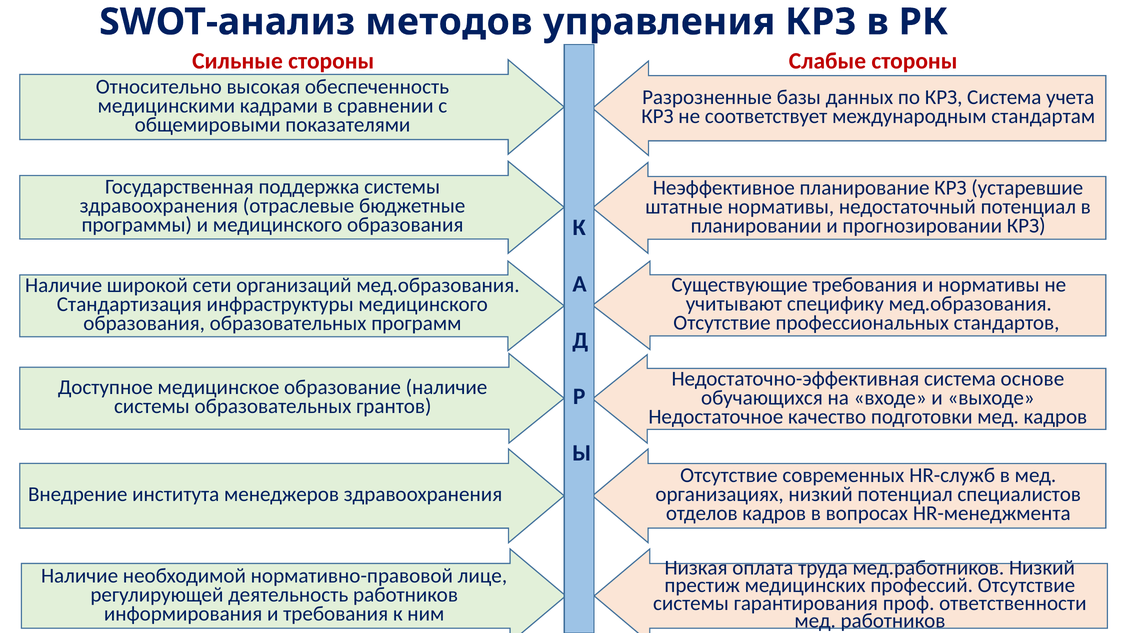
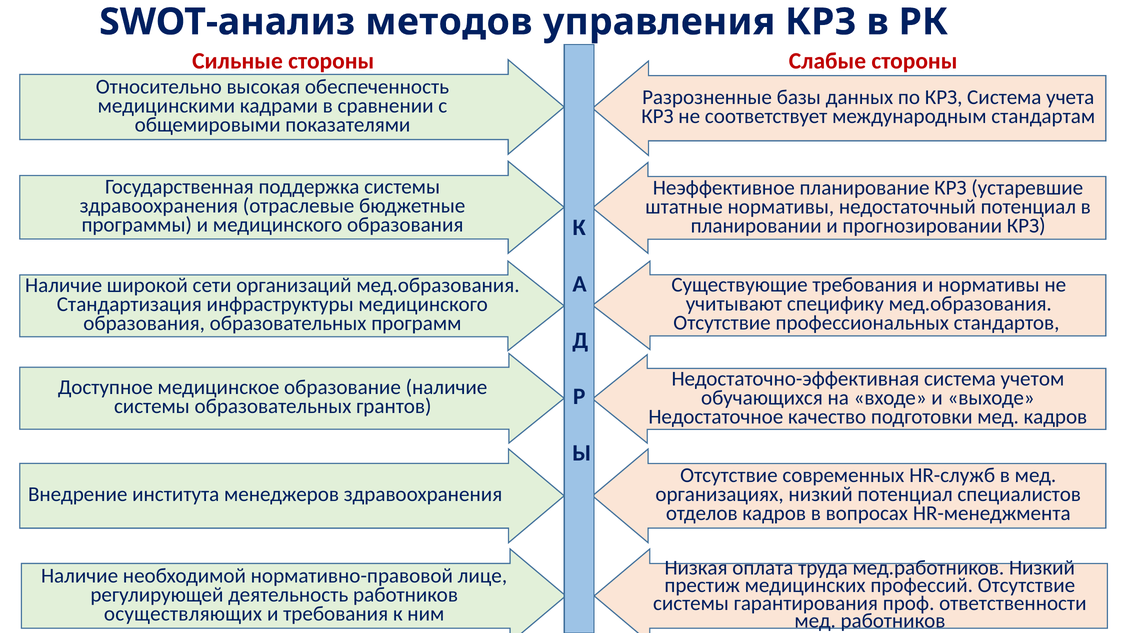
основе: основе -> учетом
информирования: информирования -> осуществляющих
